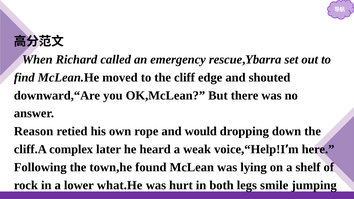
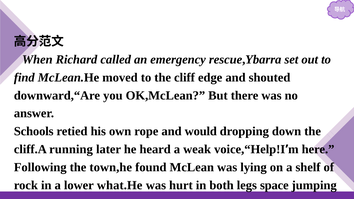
Reason: Reason -> Schools
complex: complex -> running
smile: smile -> space
